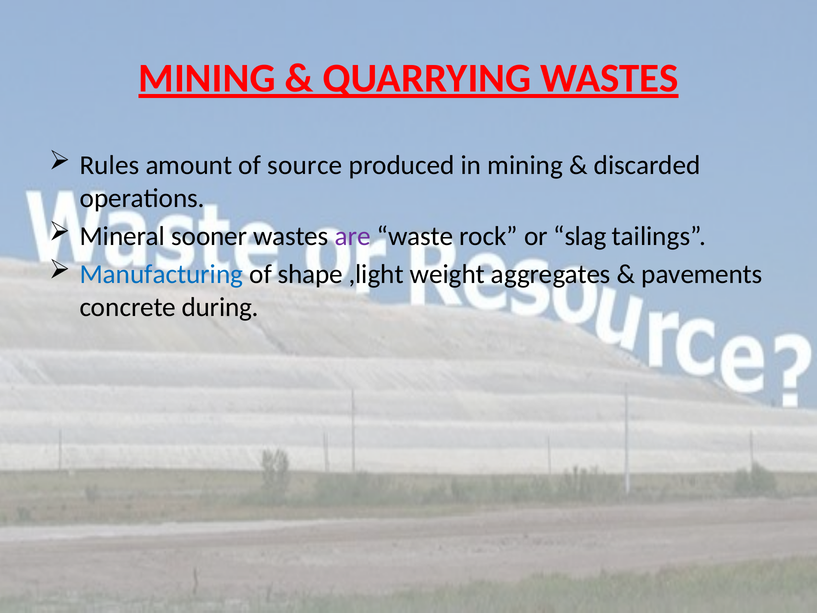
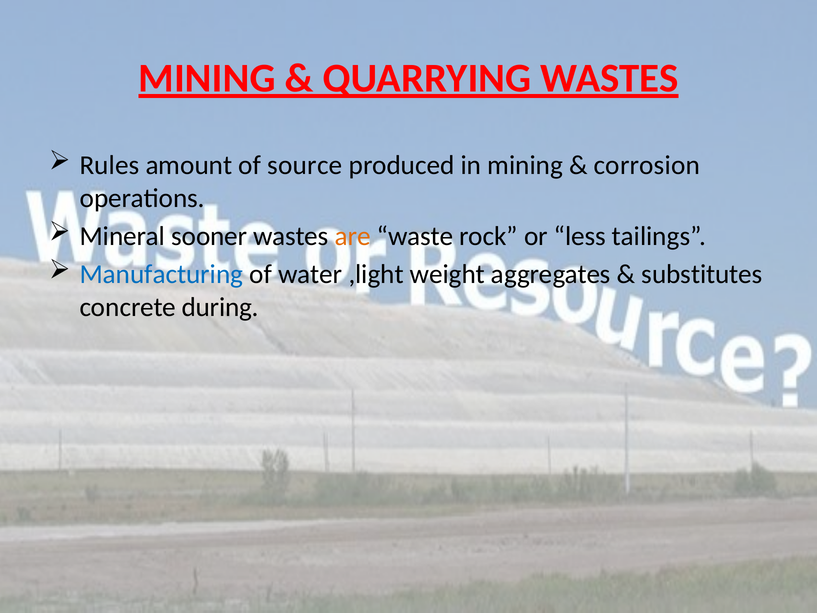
discarded: discarded -> corrosion
are colour: purple -> orange
slag: slag -> less
shape: shape -> water
pavements: pavements -> substitutes
